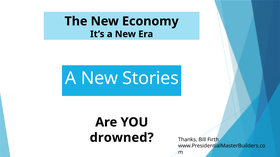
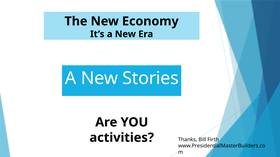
drowned: drowned -> activities
